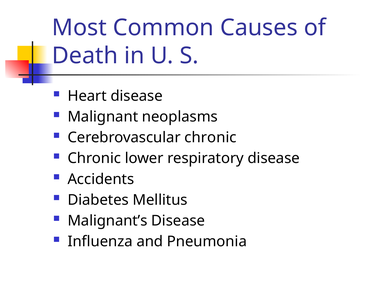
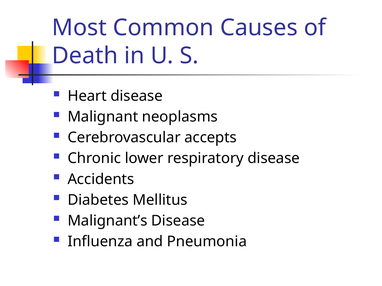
Cerebrovascular chronic: chronic -> accepts
